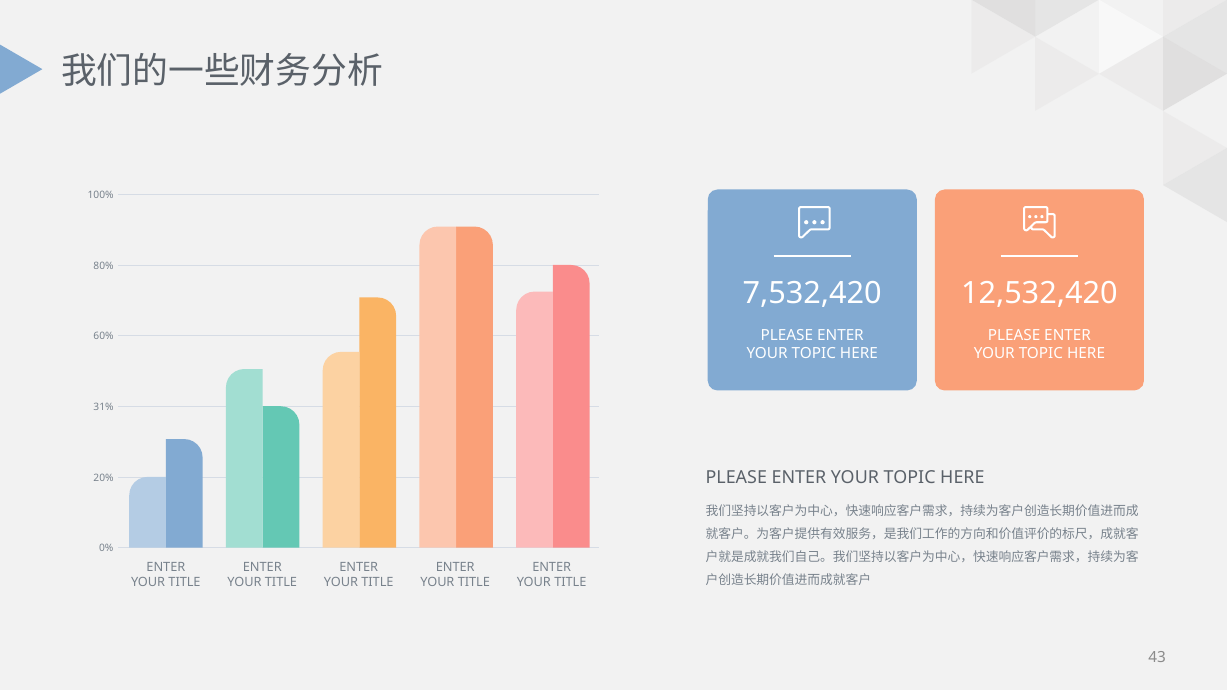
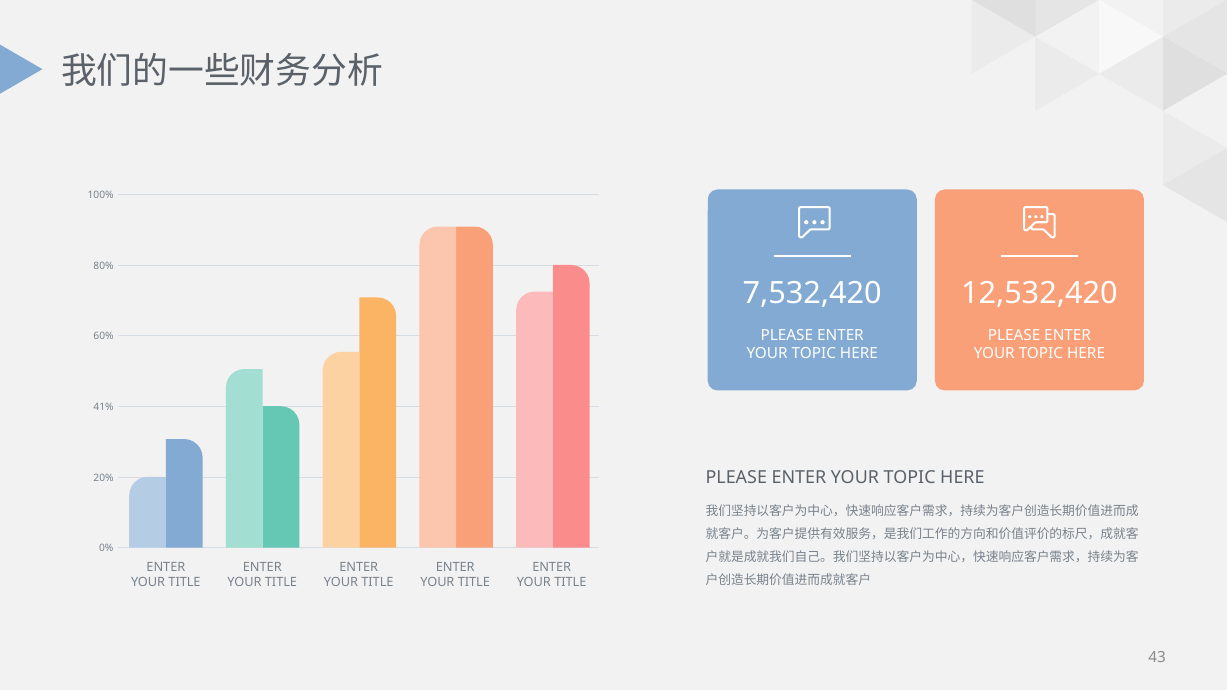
31%: 31% -> 41%
